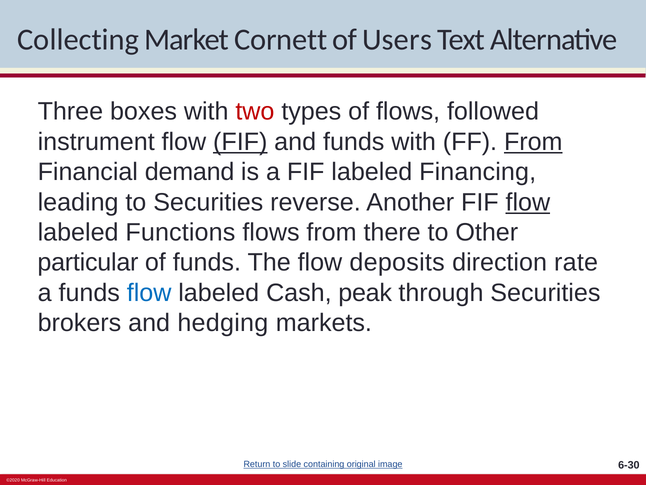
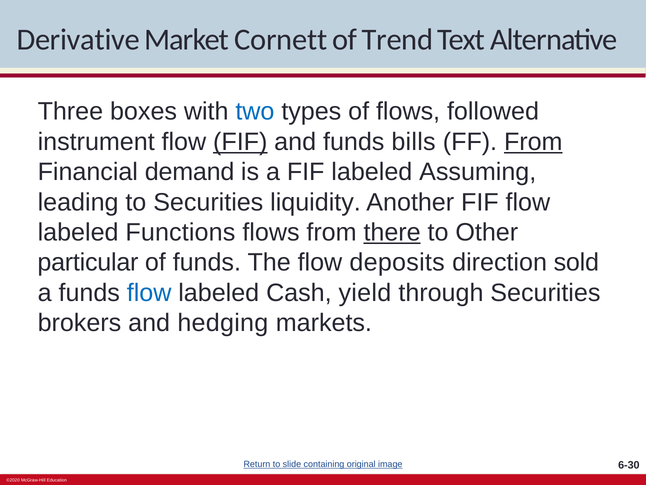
Collecting: Collecting -> Derivative
Users: Users -> Trend
two colour: red -> blue
funds with: with -> bills
Financing: Financing -> Assuming
reverse: reverse -> liquidity
flow at (528, 202) underline: present -> none
there underline: none -> present
rate: rate -> sold
peak: peak -> yield
